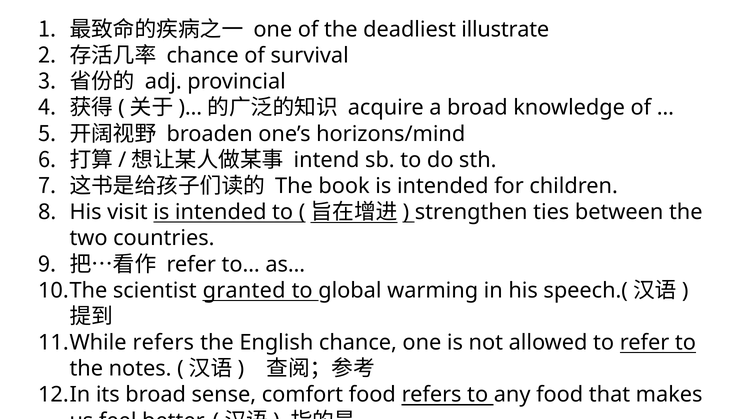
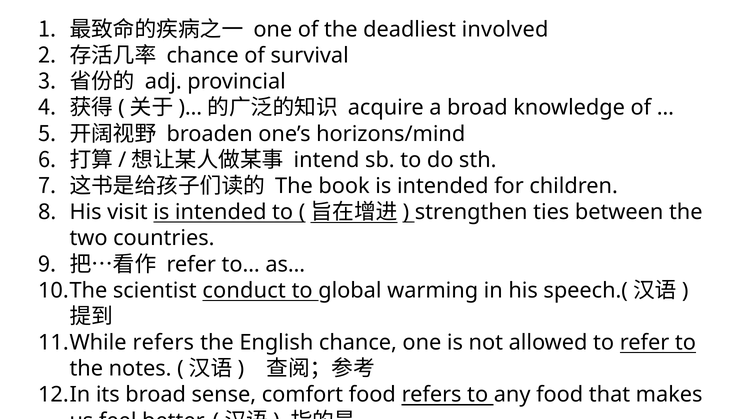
illustrate: illustrate -> involved
granted: granted -> conduct
